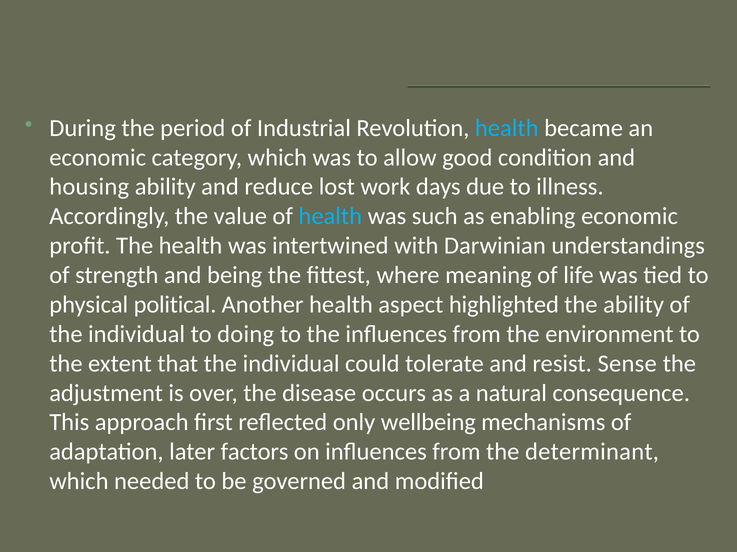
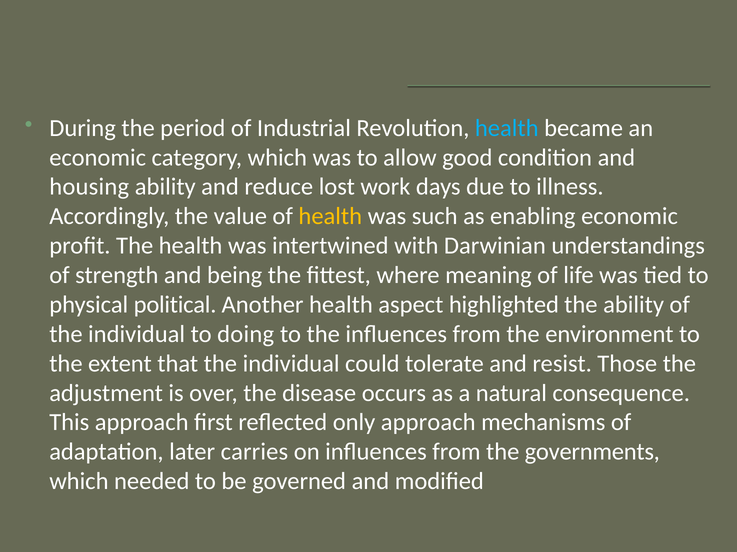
health at (330, 217) colour: light blue -> yellow
Sense: Sense -> Those
only wellbeing: wellbeing -> approach
factors: factors -> carries
determinant: determinant -> governments
